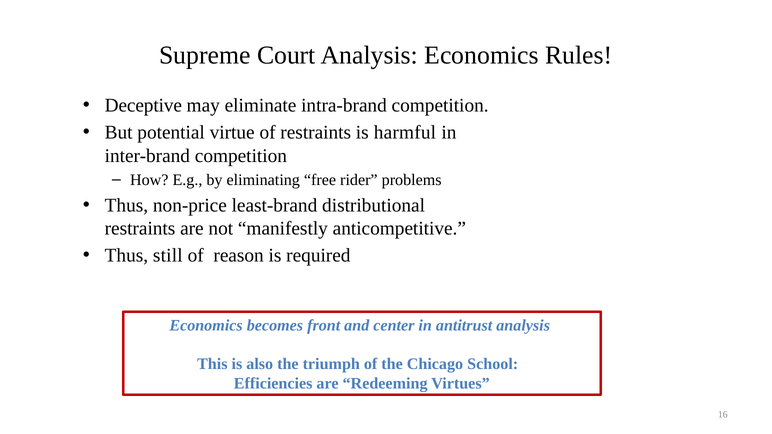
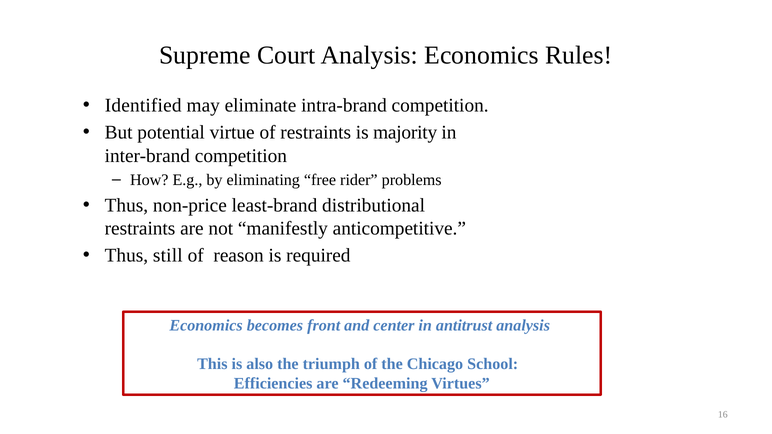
Deceptive: Deceptive -> Identified
harmful: harmful -> majority
